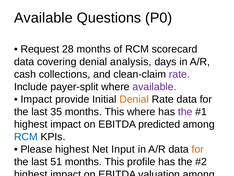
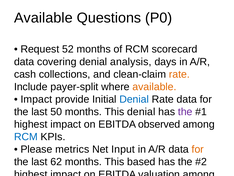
28: 28 -> 52
rate at (179, 74) colour: purple -> orange
available at (154, 87) colour: purple -> orange
Denial at (134, 99) colour: orange -> blue
35: 35 -> 50
This where: where -> denial
predicted: predicted -> observed
Please highest: highest -> metrics
51: 51 -> 62
profile: profile -> based
